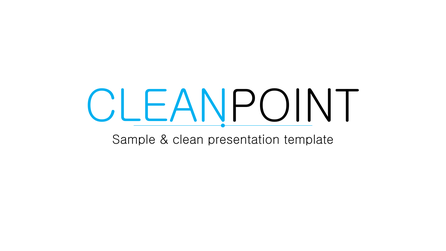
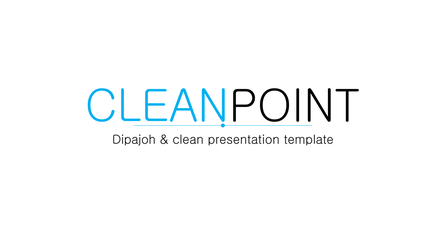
Sample: Sample -> Dipajoh
